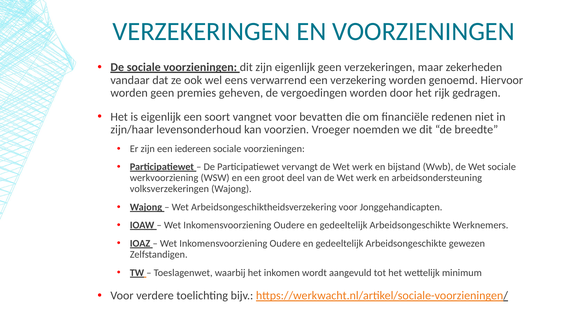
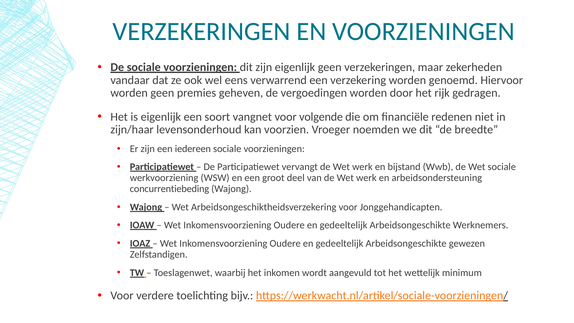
bevatten: bevatten -> volgende
volksverzekeringen: volksverzekeringen -> concurrentiebeding
